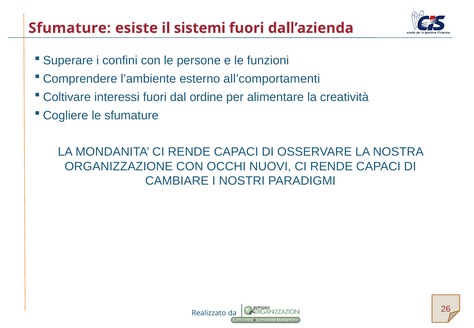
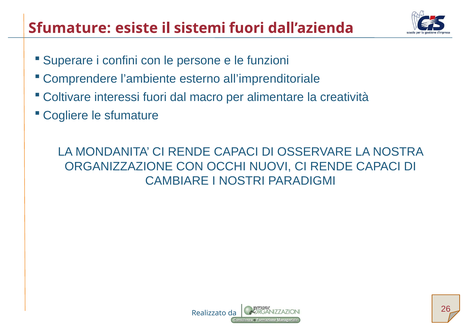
all’comportamenti: all’comportamenti -> all’imprenditoriale
ordine: ordine -> macro
